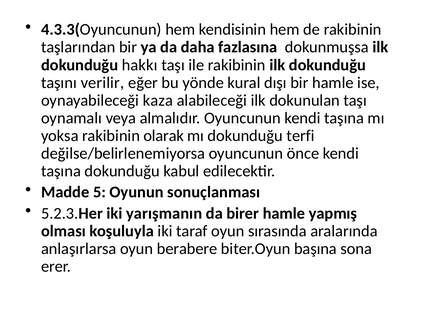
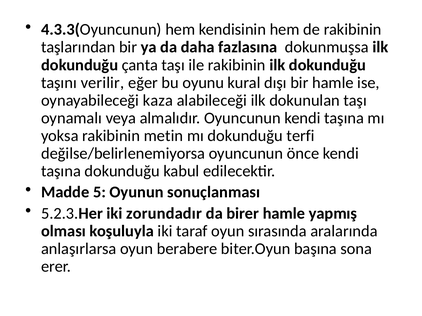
hakkı: hakkı -> çanta
yönde: yönde -> oyunu
olarak: olarak -> metin
yarışmanın: yarışmanın -> zorundadır
